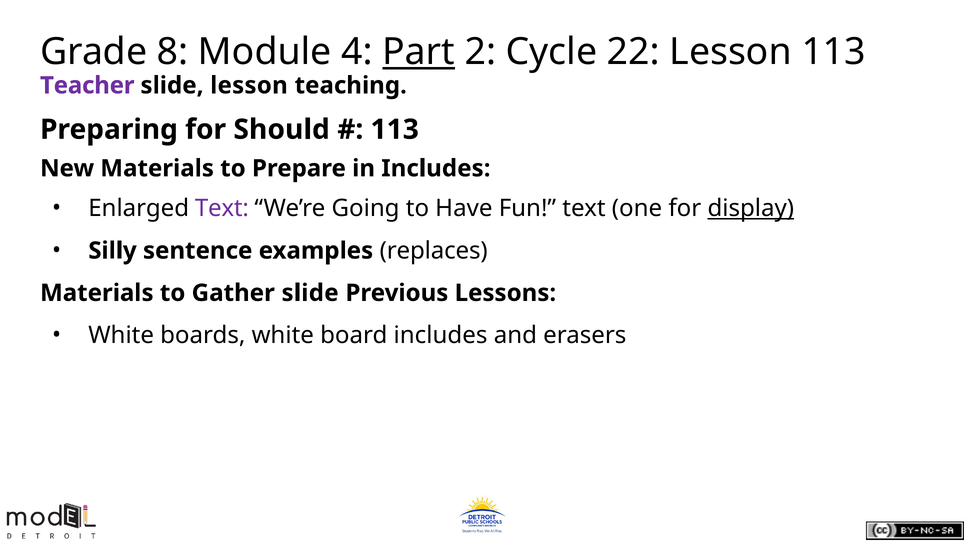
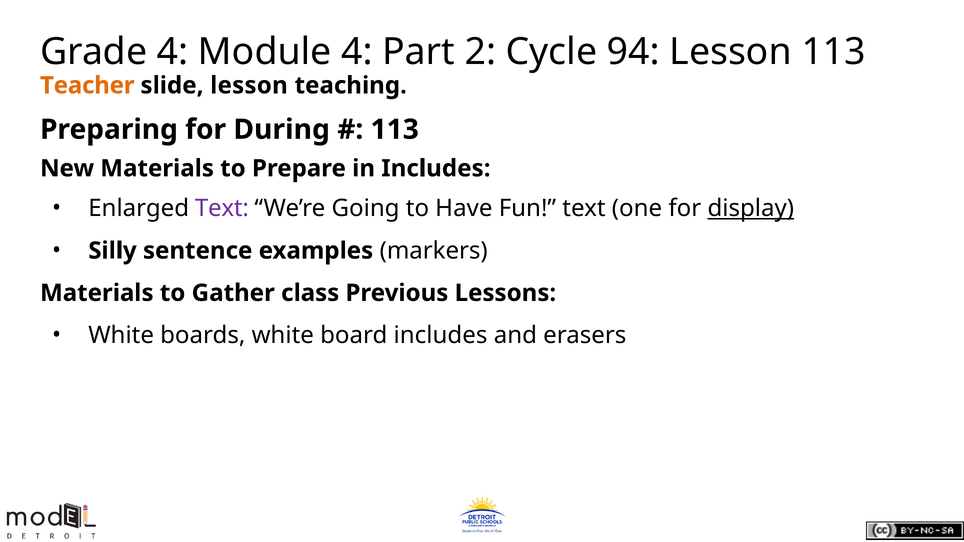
Grade 8: 8 -> 4
Part underline: present -> none
22: 22 -> 94
Teacher colour: purple -> orange
Should: Should -> During
replaces: replaces -> markers
Gather slide: slide -> class
